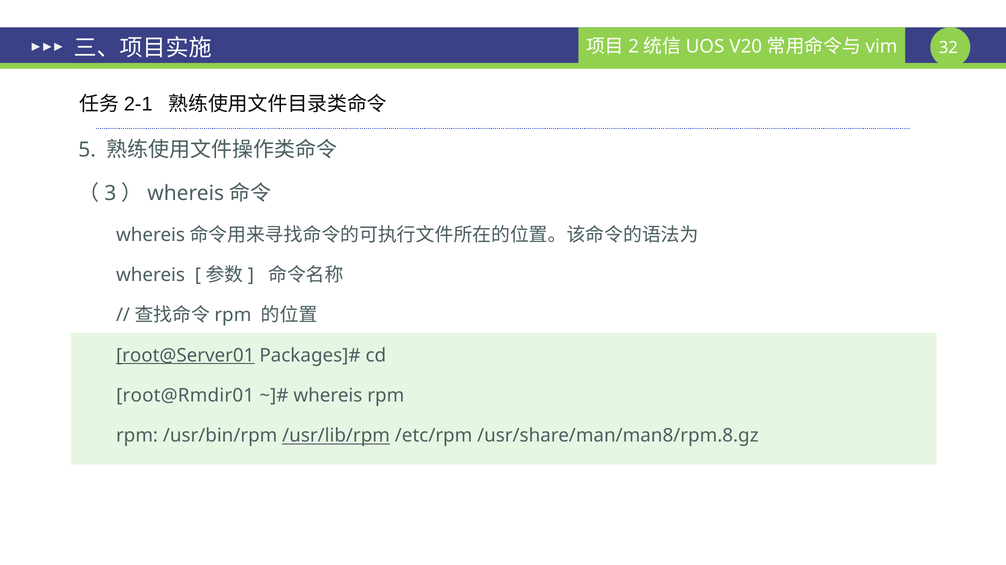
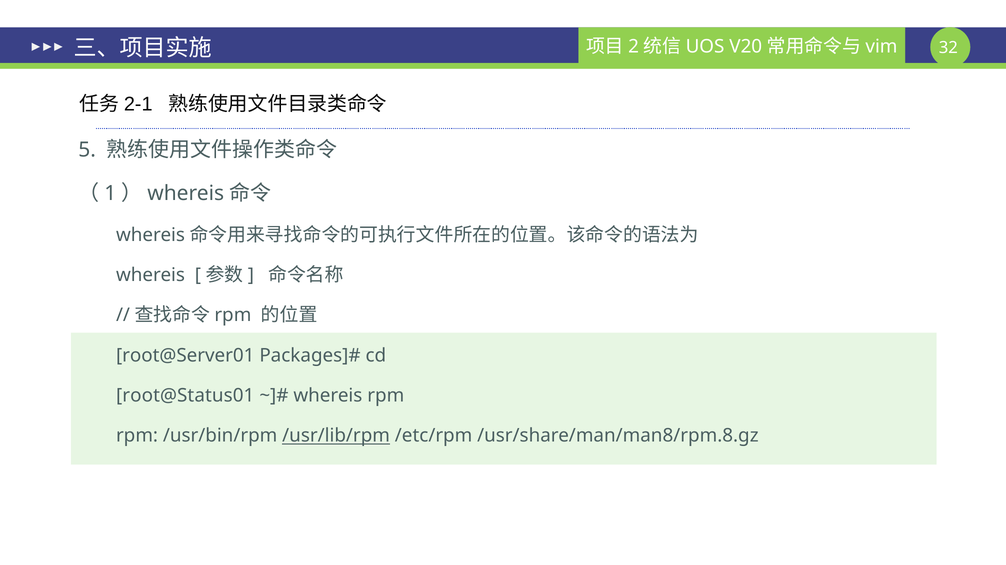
3: 3 -> 1
root@Server01 underline: present -> none
root@Rmdir01: root@Rmdir01 -> root@Status01
